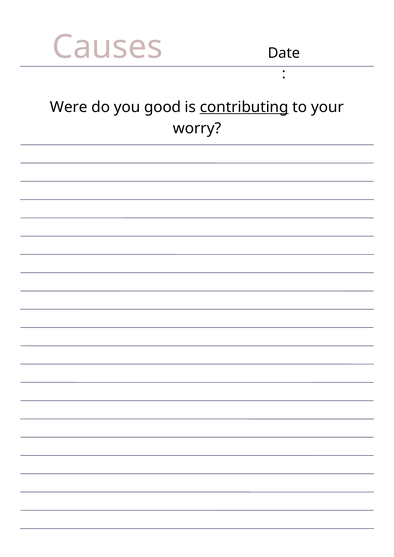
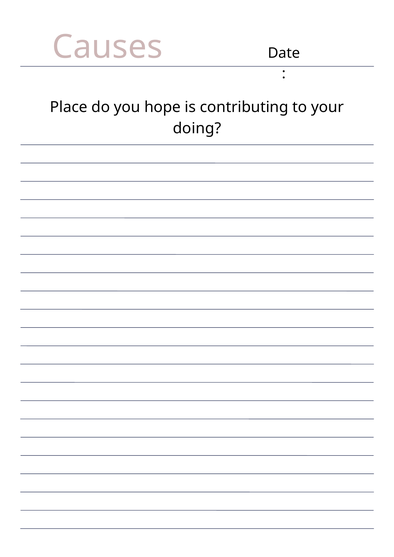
Were: Were -> Place
good: good -> hope
contributing underline: present -> none
worry: worry -> doing
